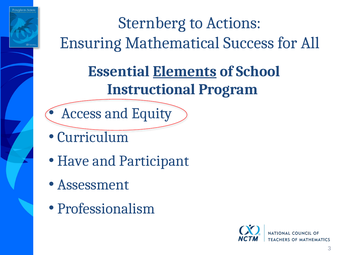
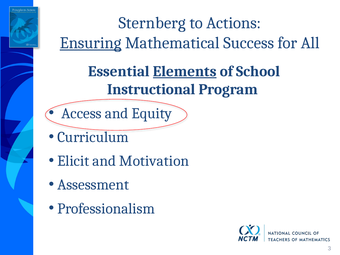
Ensuring underline: none -> present
Have: Have -> Elicit
Participant: Participant -> Motivation
